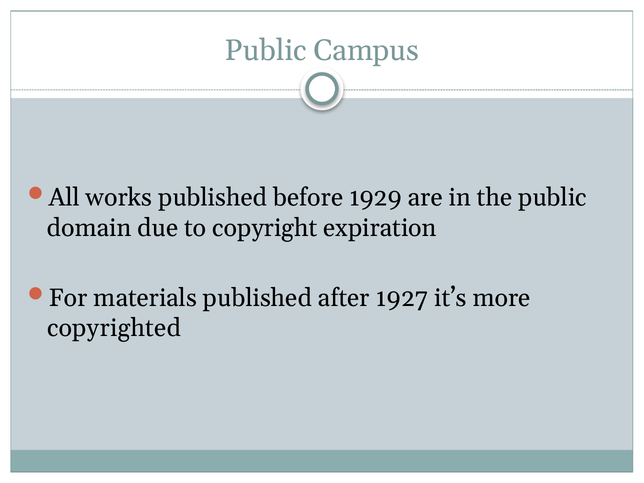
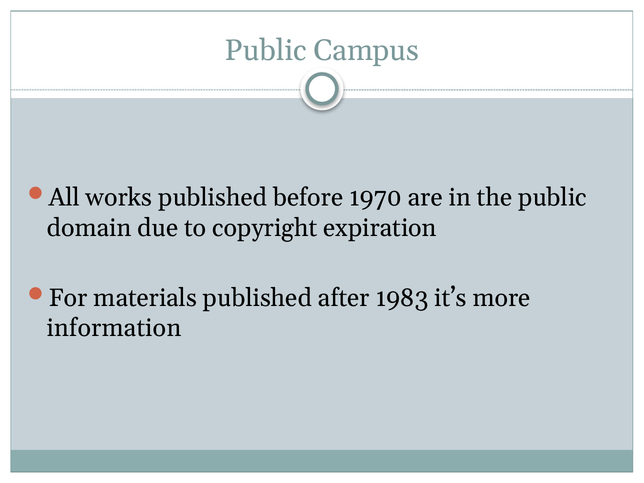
1929: 1929 -> 1970
1927: 1927 -> 1983
copyrighted: copyrighted -> information
